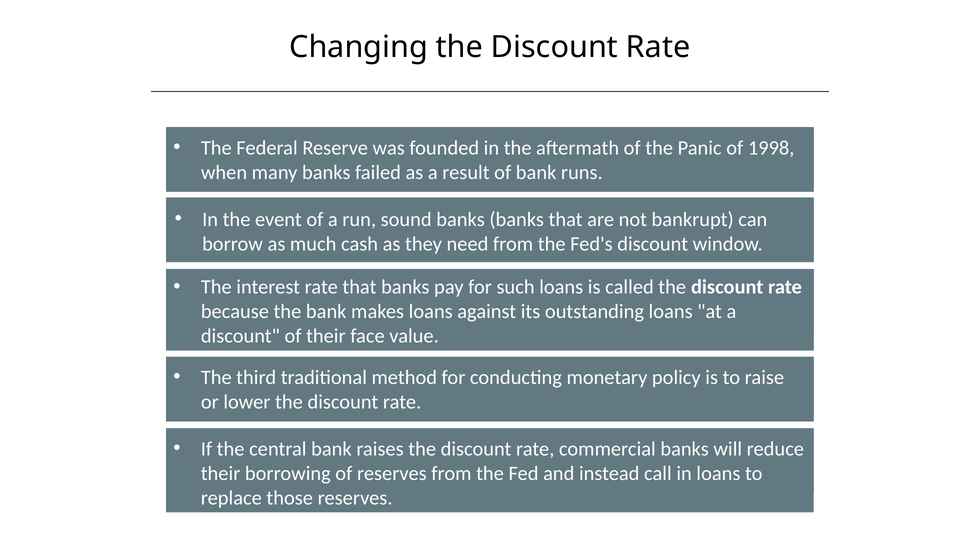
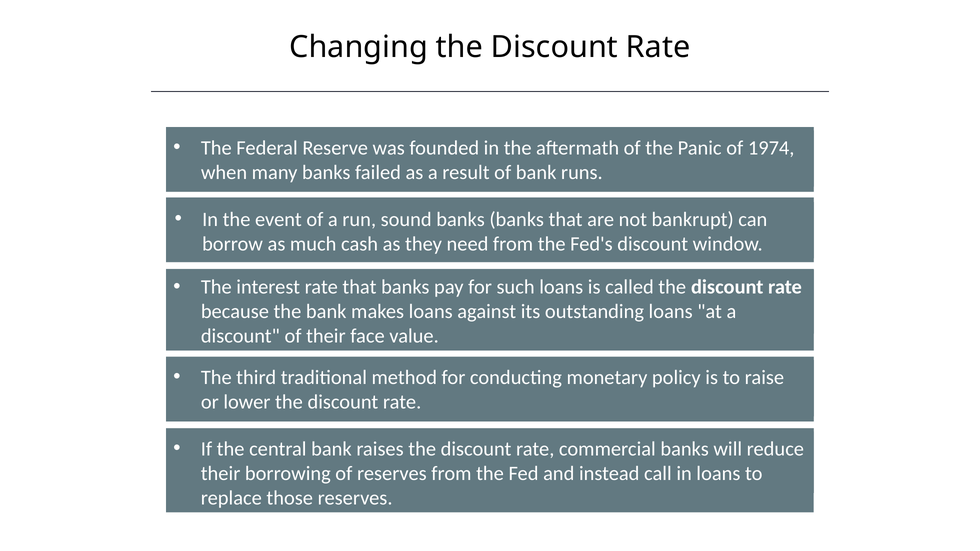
1998: 1998 -> 1974
